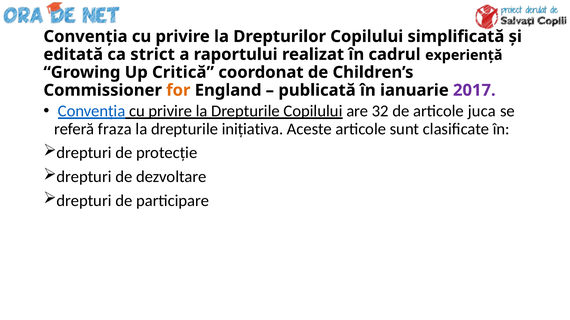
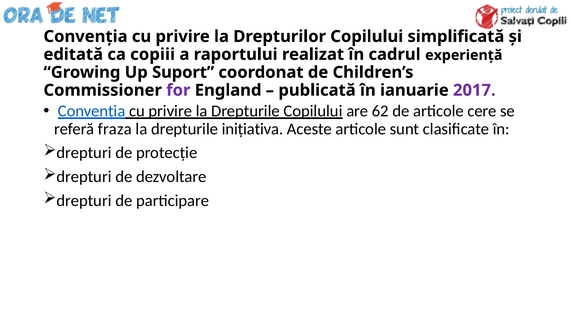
strict: strict -> copiii
Critică: Critică -> Suport
for colour: orange -> purple
32: 32 -> 62
juca: juca -> cere
